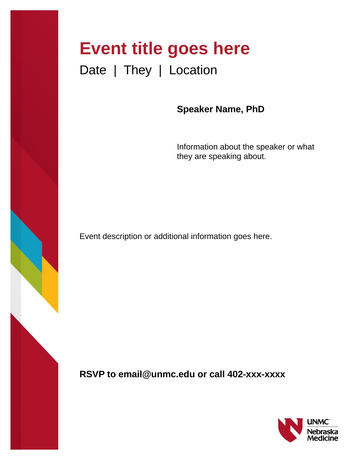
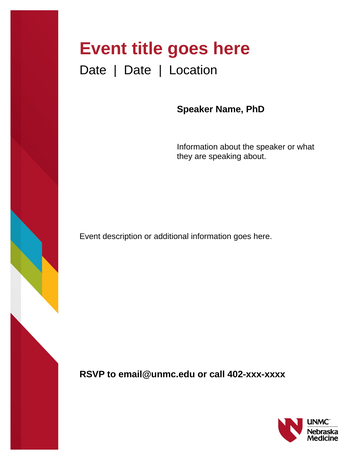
They at (138, 70): They -> Date
